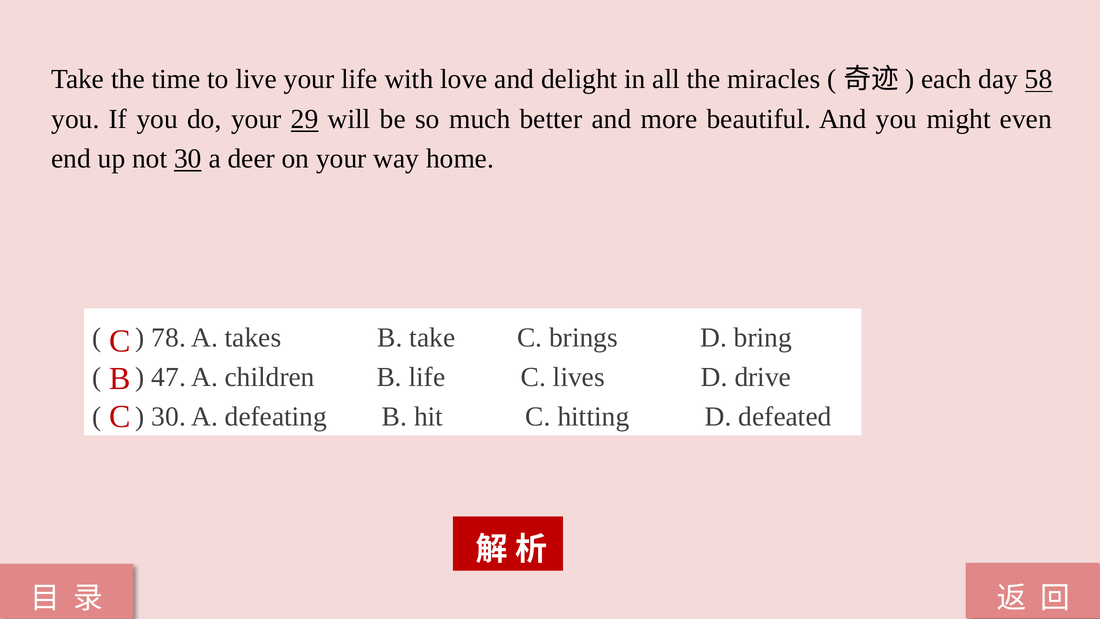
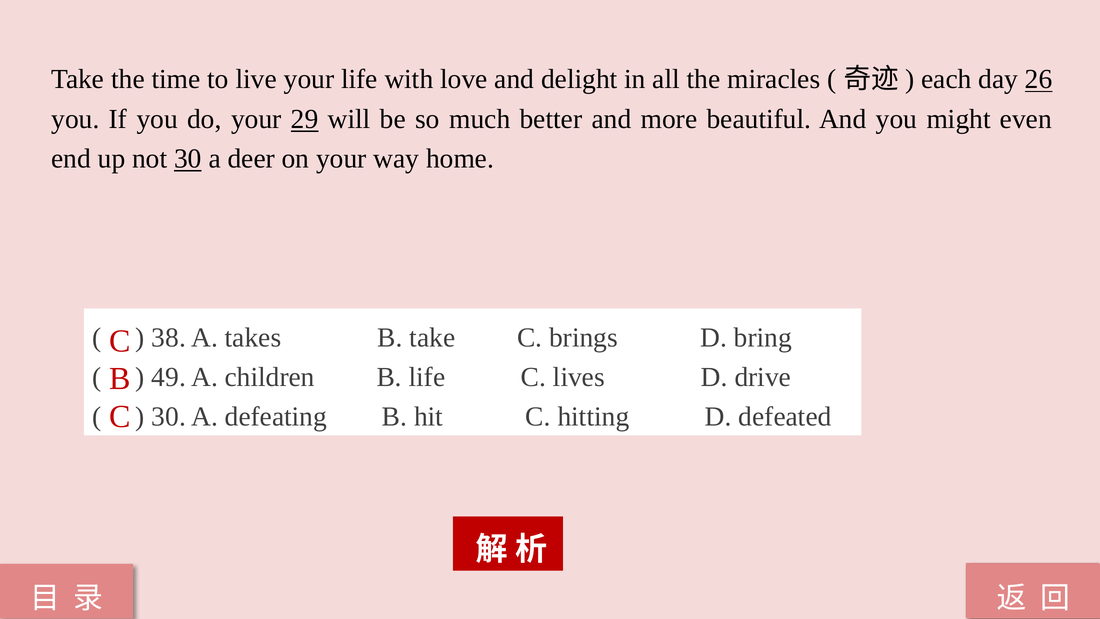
58: 58 -> 26
78: 78 -> 38
47: 47 -> 49
